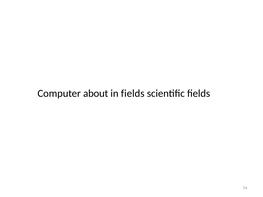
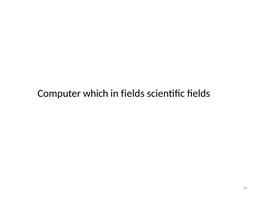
about: about -> which
